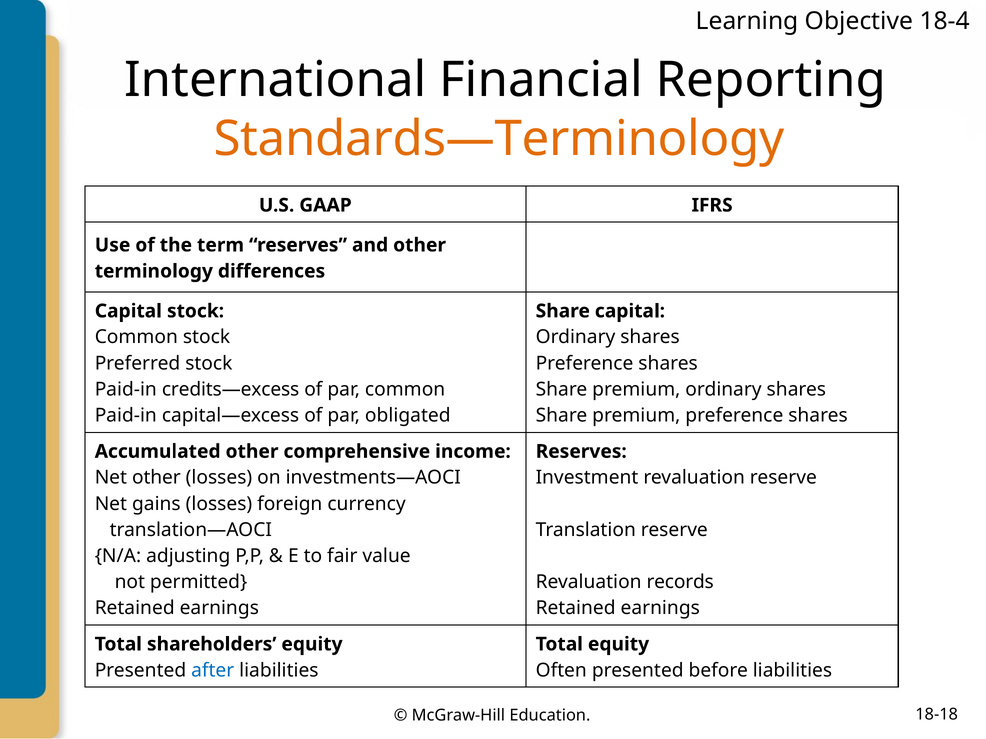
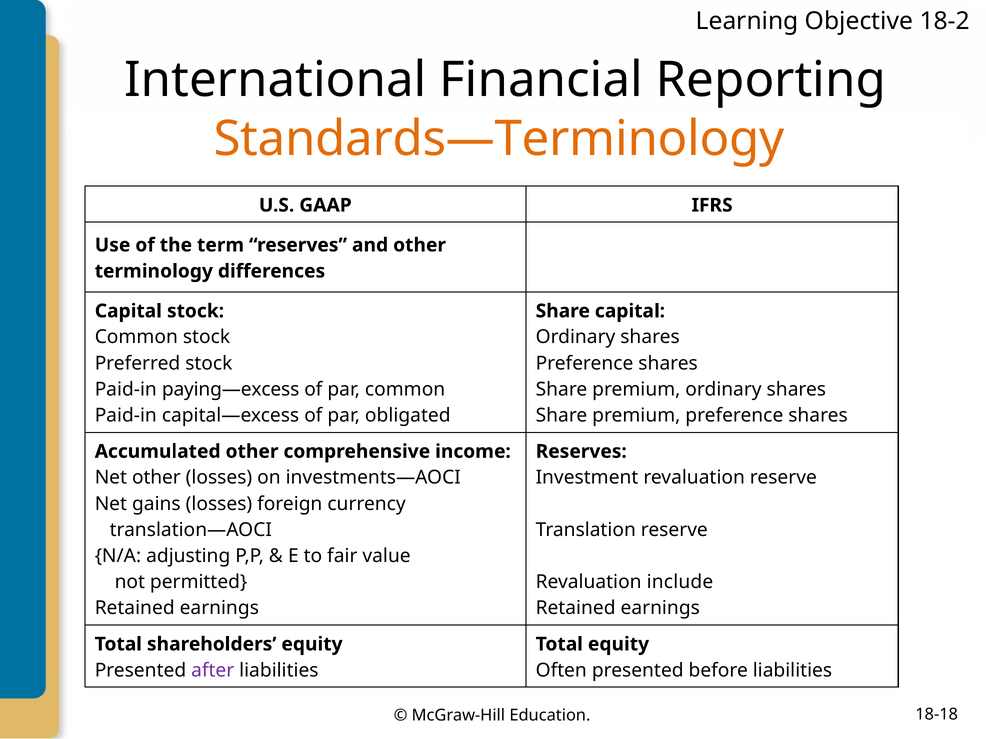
18-4: 18-4 -> 18-2
credits—excess: credits—excess -> paying—excess
records: records -> include
after colour: blue -> purple
